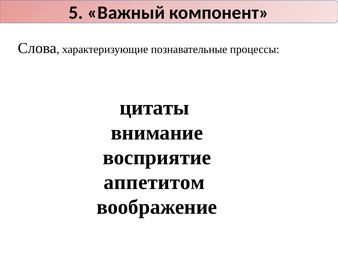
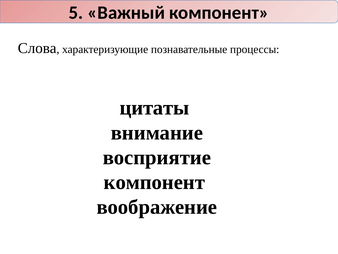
аппетитом at (154, 182): аппетитом -> компонент
